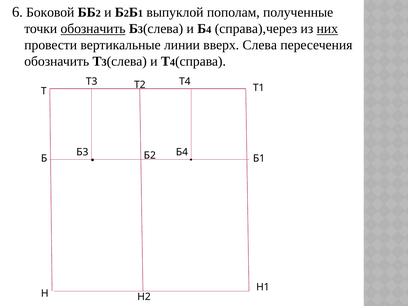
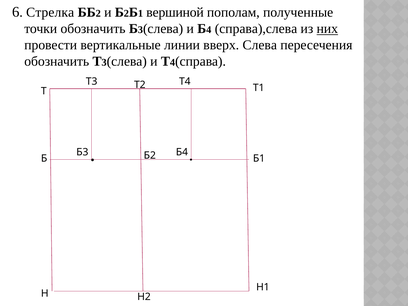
Боковой: Боковой -> Стрелка
выпуклой: выпуклой -> вершиной
обозначить at (93, 29) underline: present -> none
справа),через: справа),через -> справа),слева
